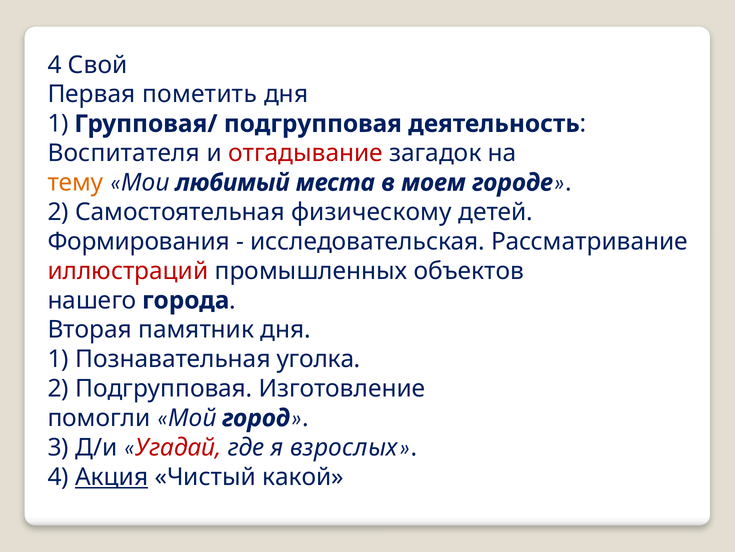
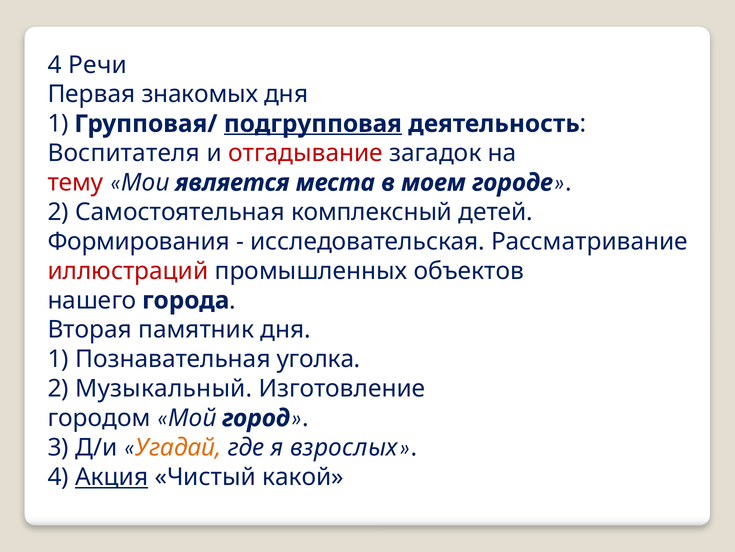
Свой: Свой -> Речи
пометить: пометить -> знакомых
подгрупповая at (313, 124) underline: none -> present
тему colour: orange -> red
любимый: любимый -> является
физическому: физическому -> комплексный
2 Подгрупповая: Подгрупповая -> Музыкальный
помогли: помогли -> городом
Угадай colour: red -> orange
